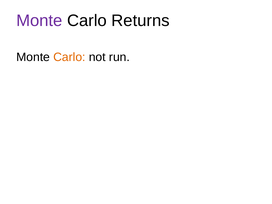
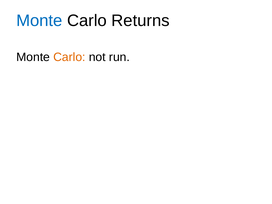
Monte at (39, 21) colour: purple -> blue
